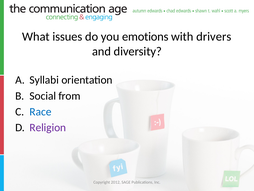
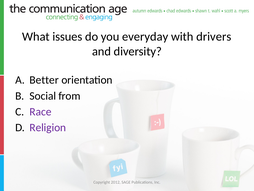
emotions: emotions -> everyday
Syllabi: Syllabi -> Better
Race colour: blue -> purple
